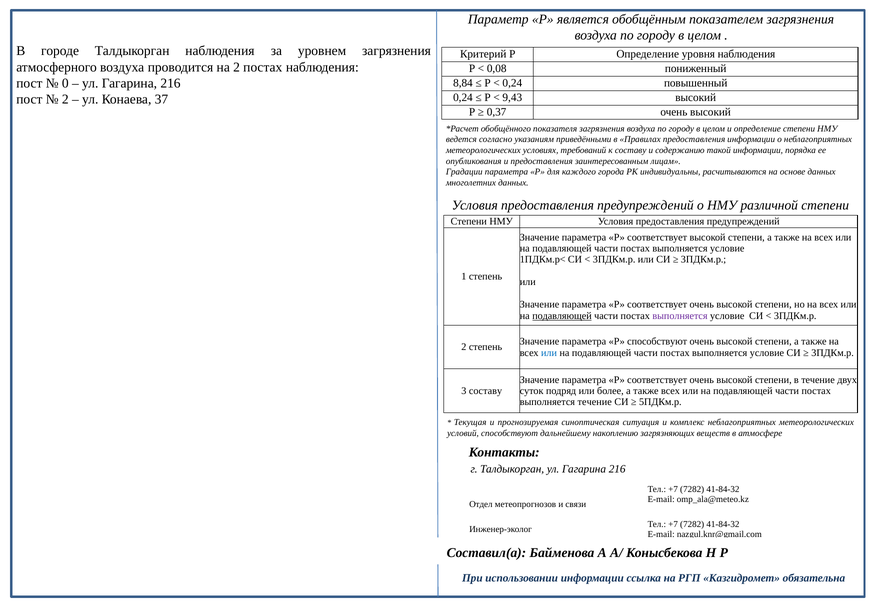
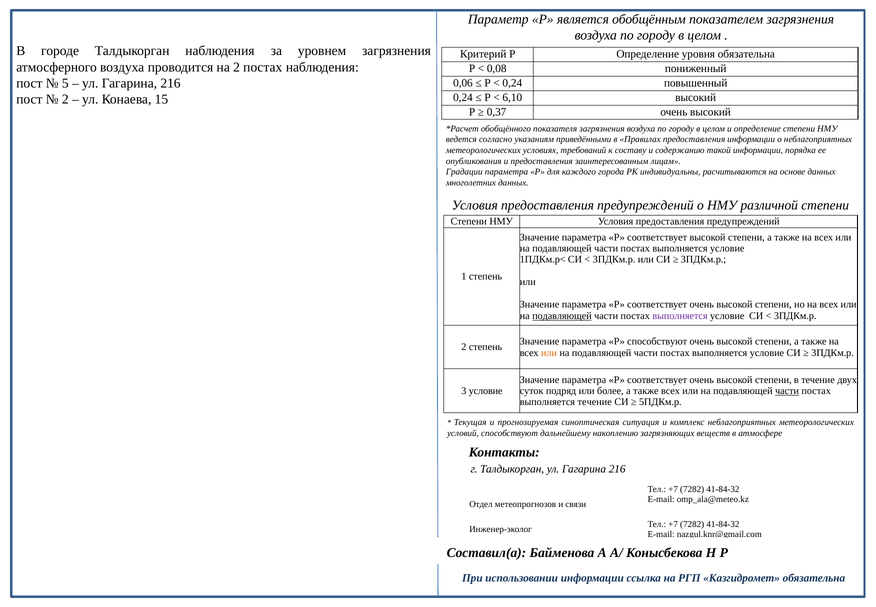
уровня наблюдения: наблюдения -> обязательна
0: 0 -> 5
8,84: 8,84 -> 0,06
9,43: 9,43 -> 6,10
37: 37 -> 15
или at (549, 352) colour: blue -> orange
3 составу: составу -> условие
части at (787, 391) underline: none -> present
